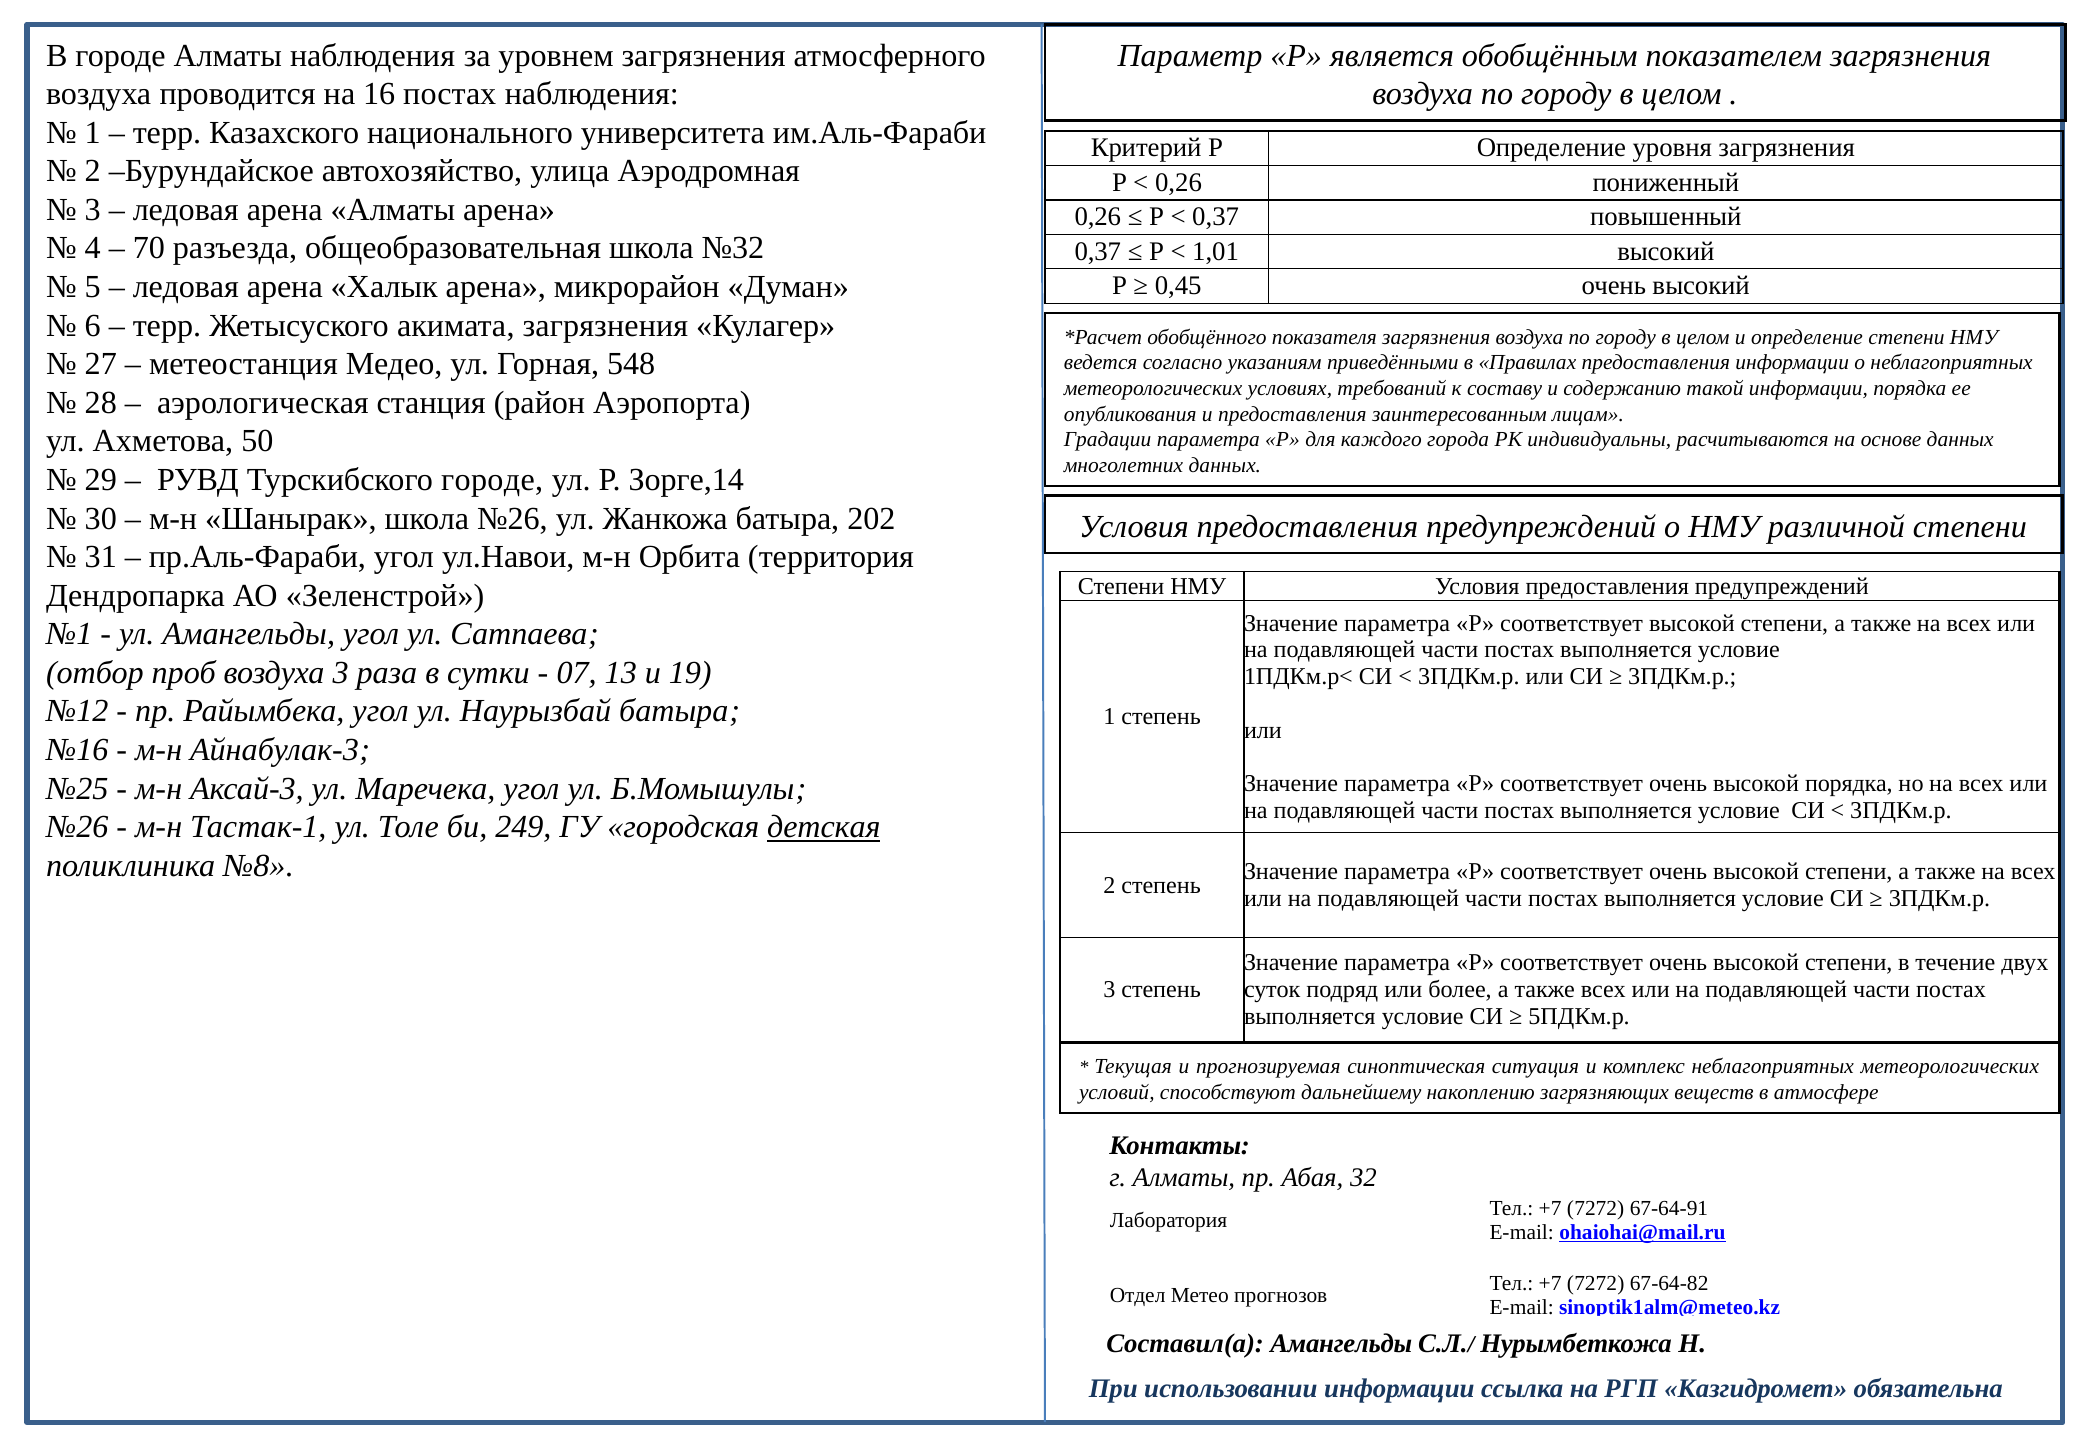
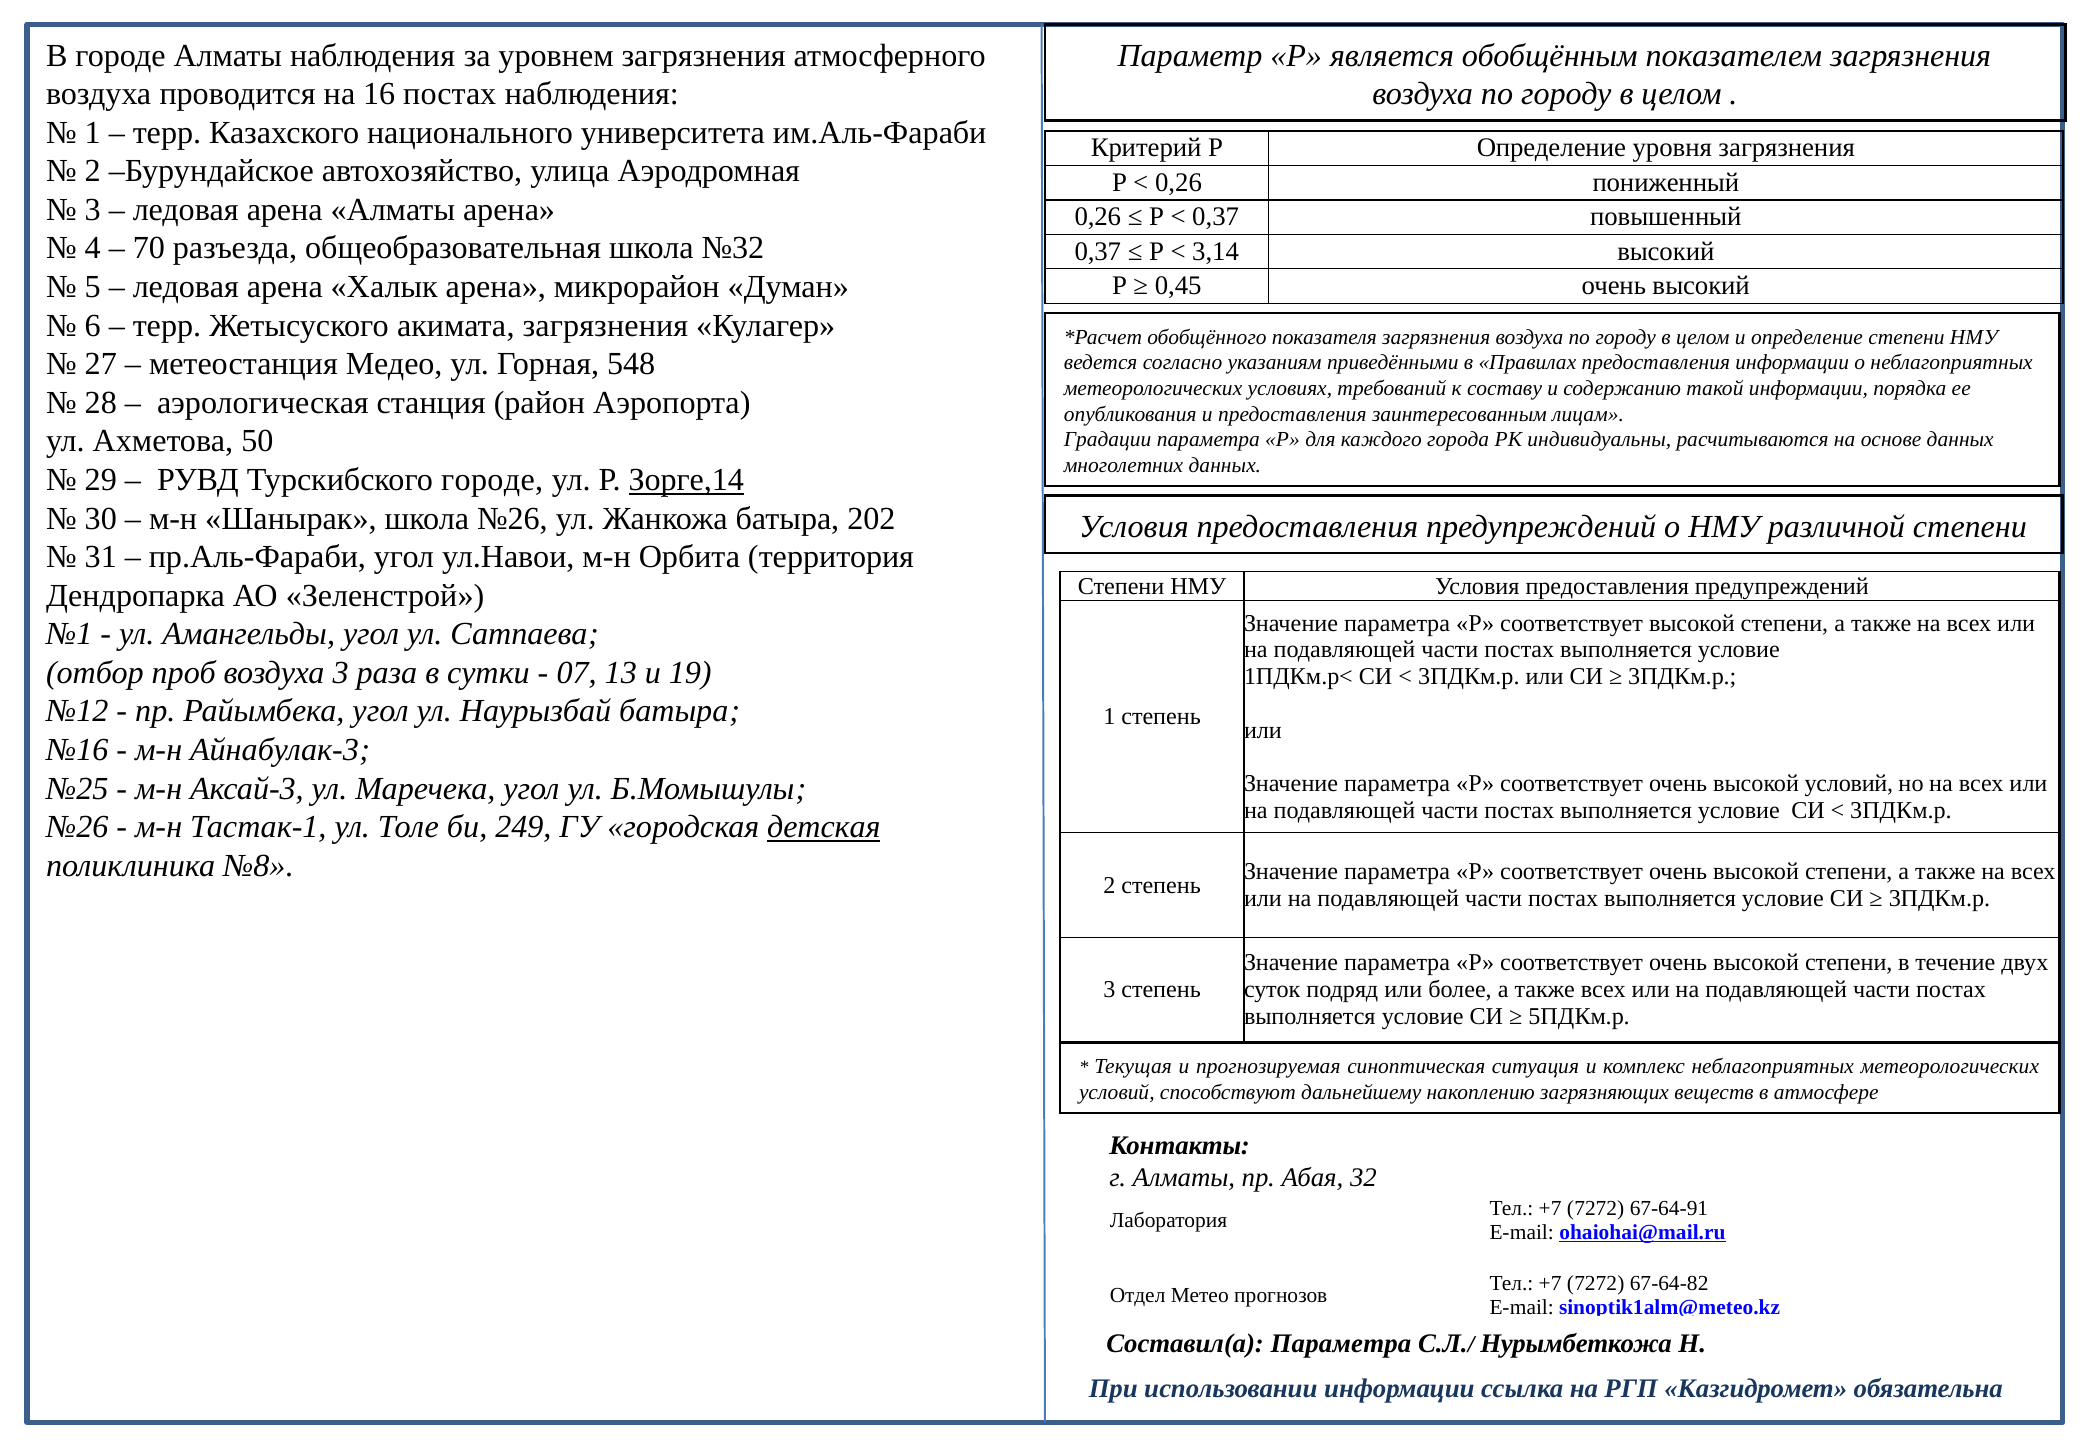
1,01: 1,01 -> 3,14
Зорге,14 underline: none -> present
высокой порядка: порядка -> условий
Составил(а Амангельды: Амангельды -> Параметра
